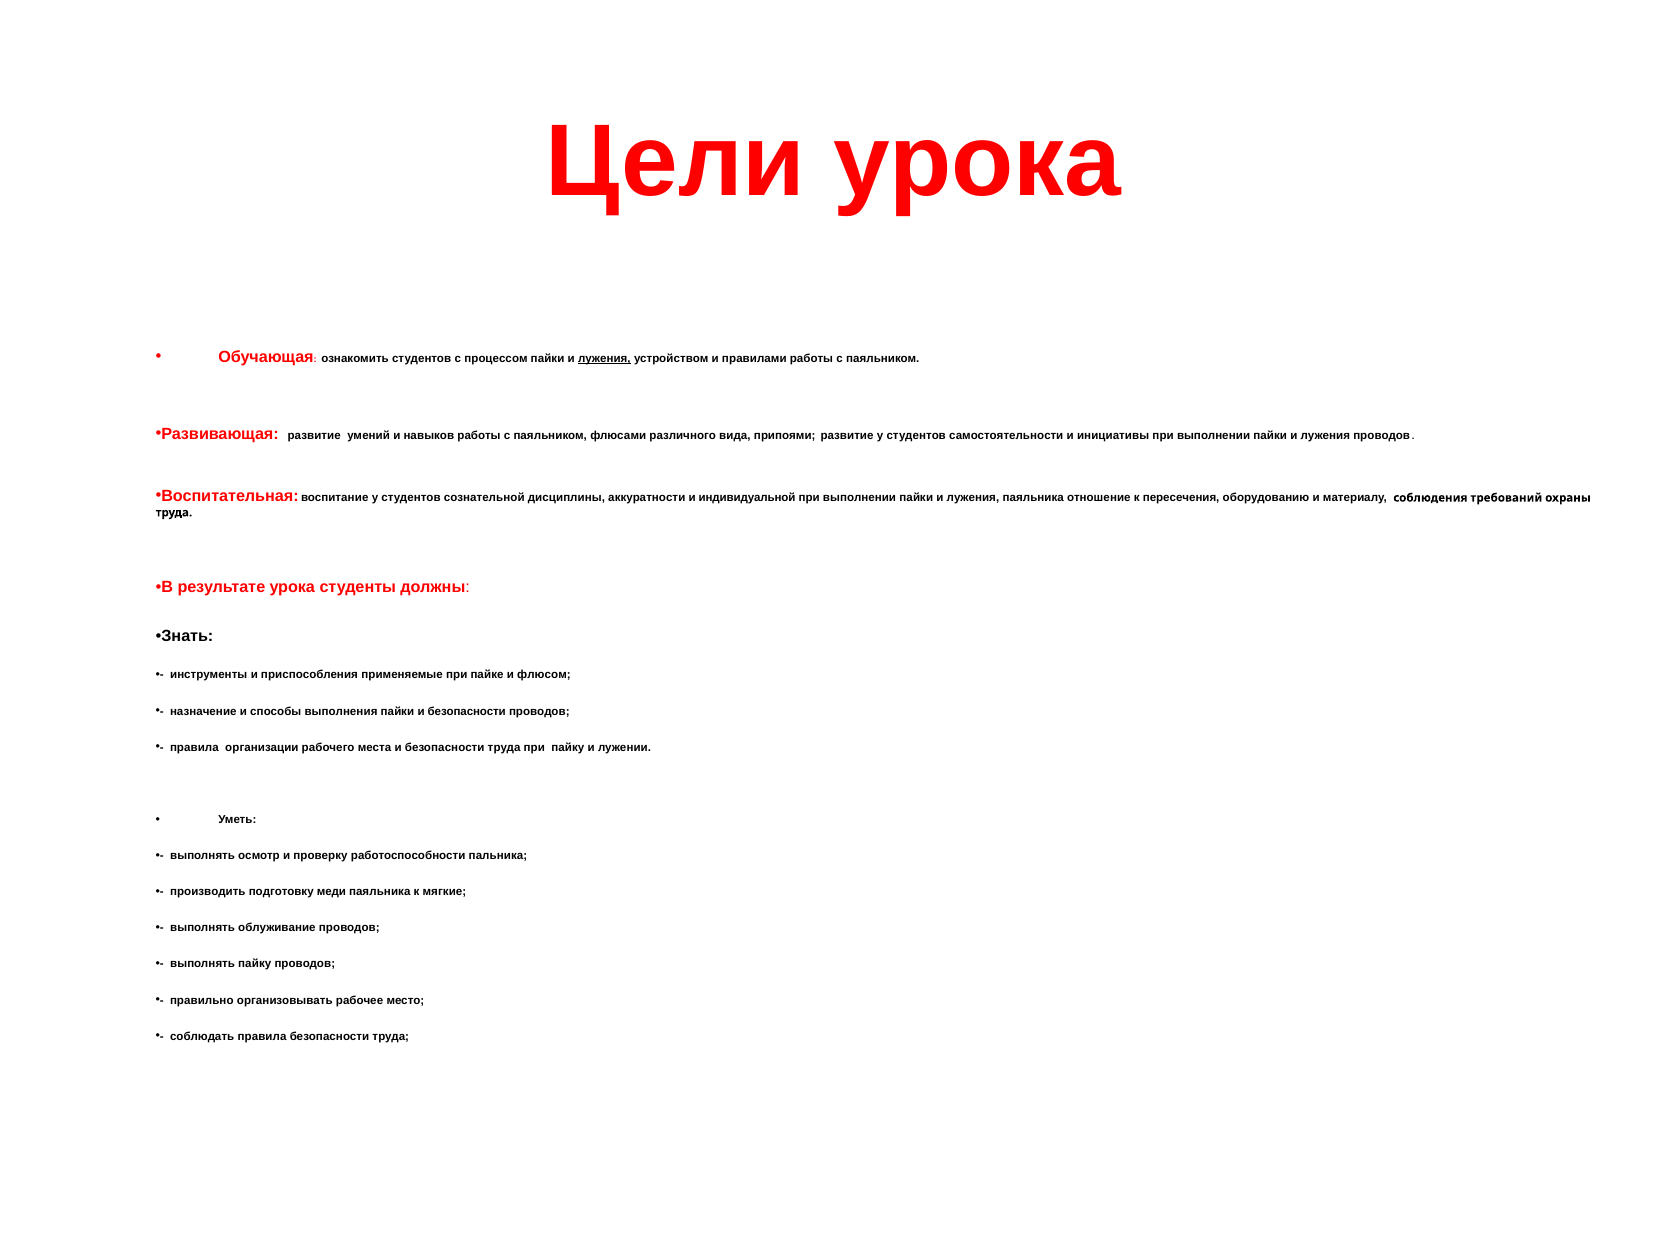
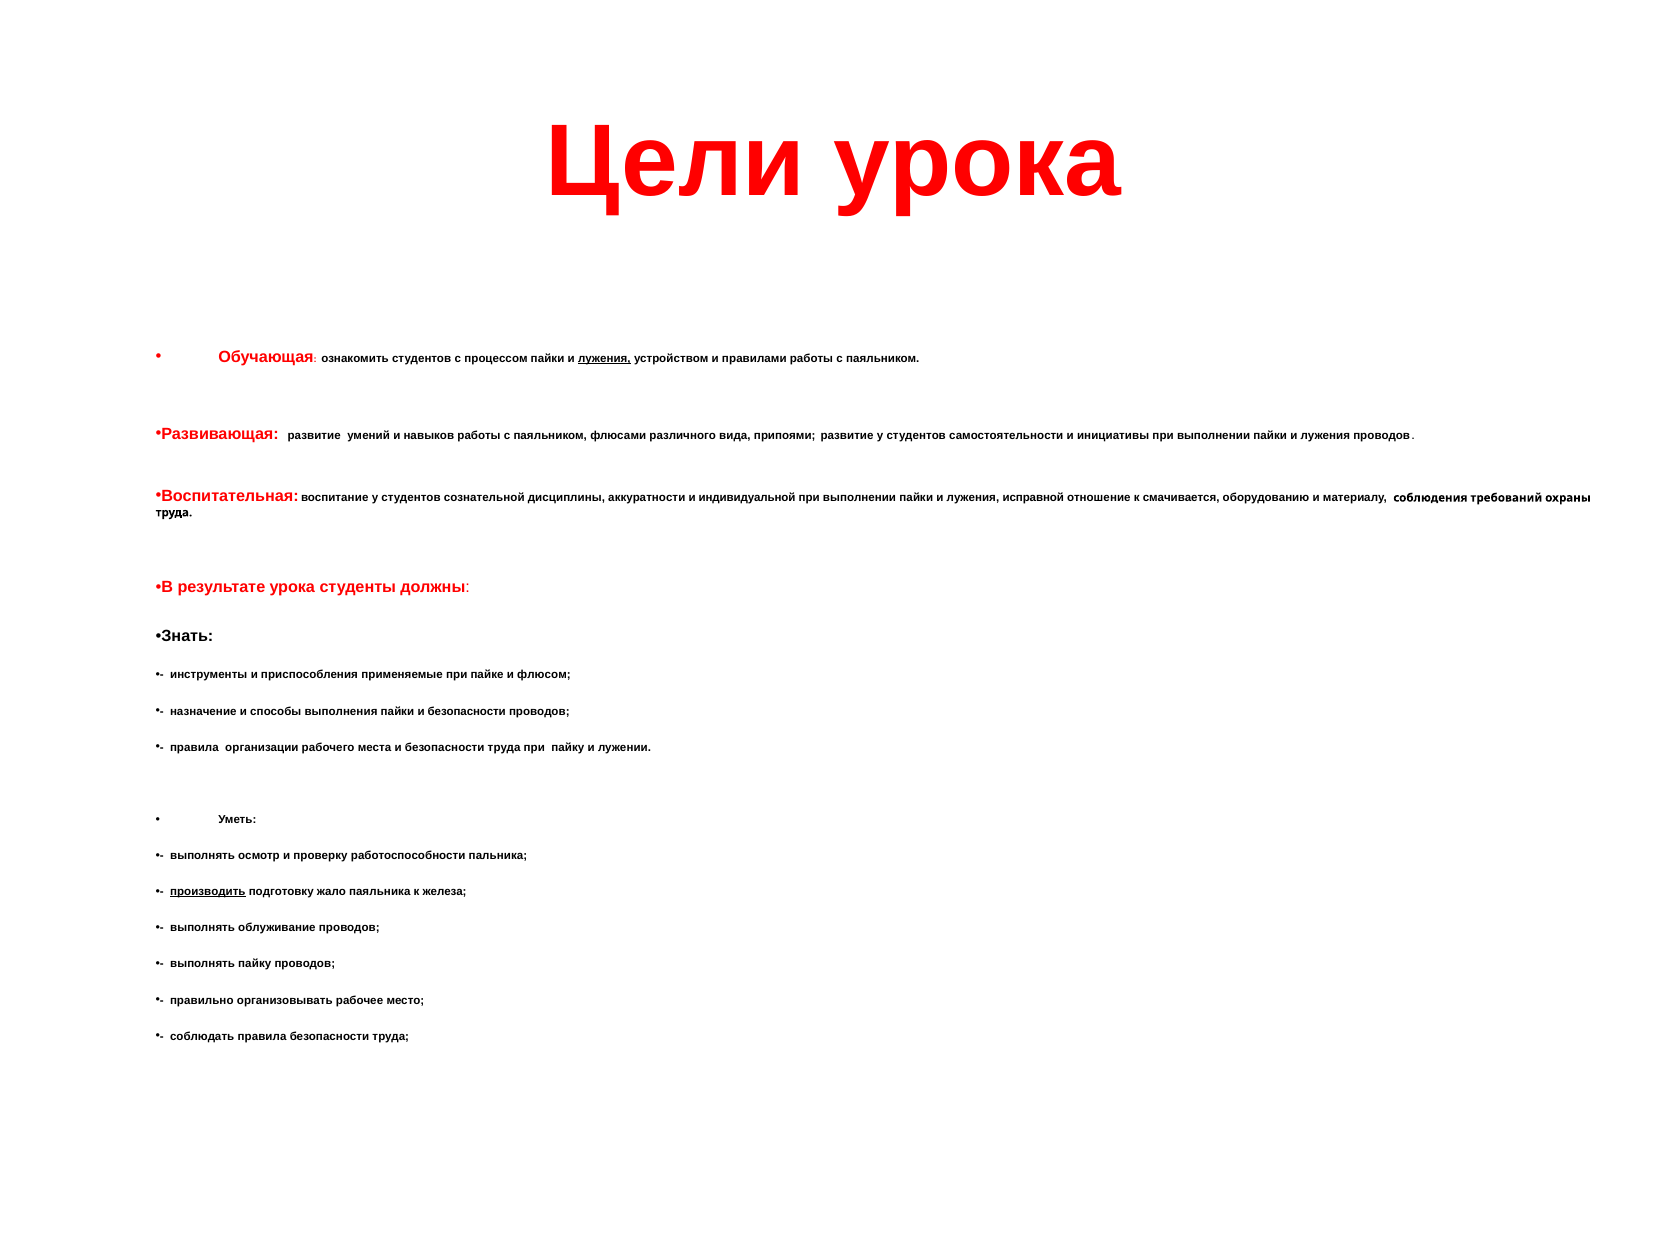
лужения паяльника: паяльника -> исправной
пересечения: пересечения -> смачивается
производить underline: none -> present
меди: меди -> жало
мягкие: мягкие -> железа
